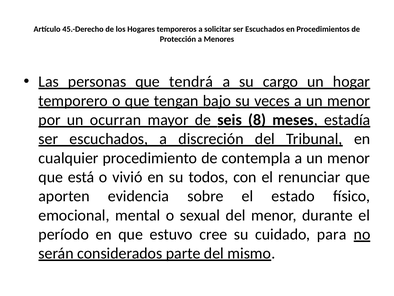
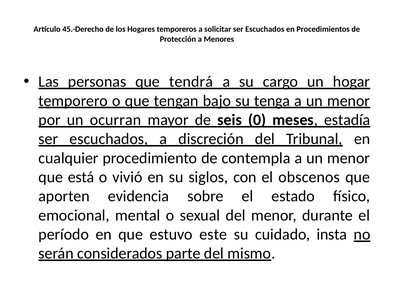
veces: veces -> tenga
8: 8 -> 0
todos: todos -> siglos
renunciar: renunciar -> obscenos
cree: cree -> este
para: para -> insta
